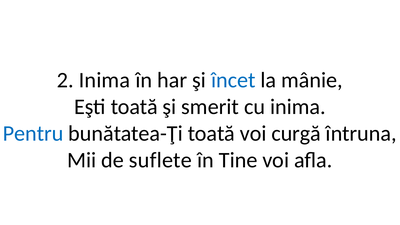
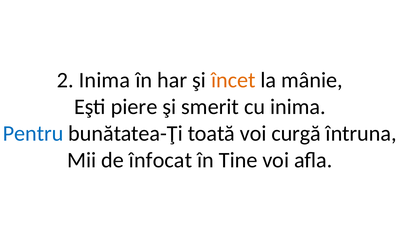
încet colour: blue -> orange
Eşti toată: toată -> piere
suflete: suflete -> înfocat
